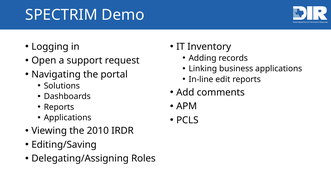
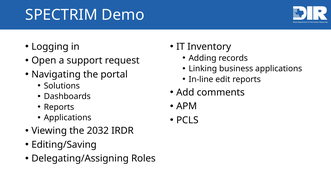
2010: 2010 -> 2032
